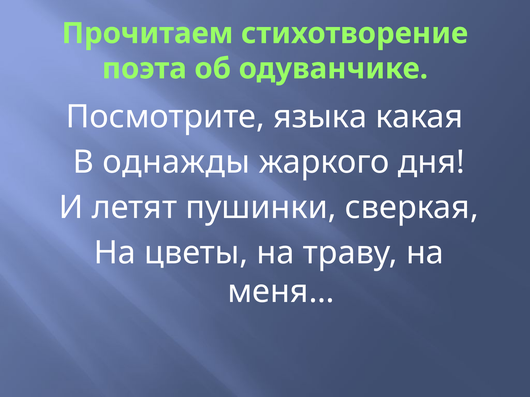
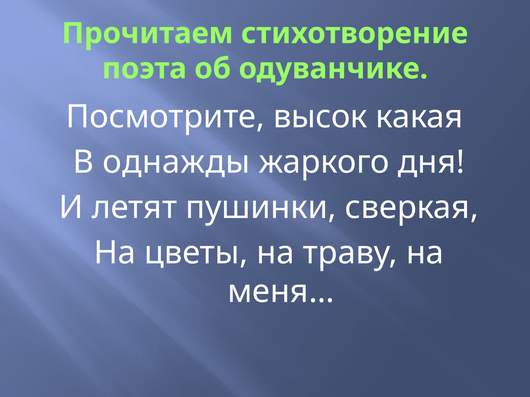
языка: языка -> высок
